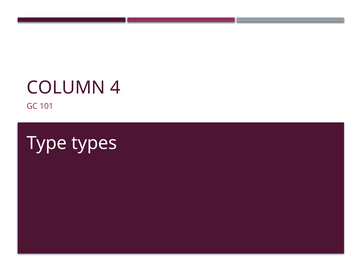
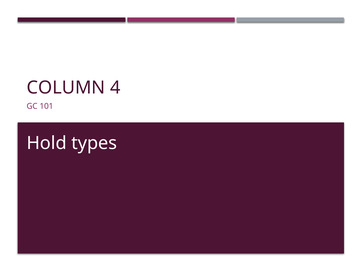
Type: Type -> Hold
